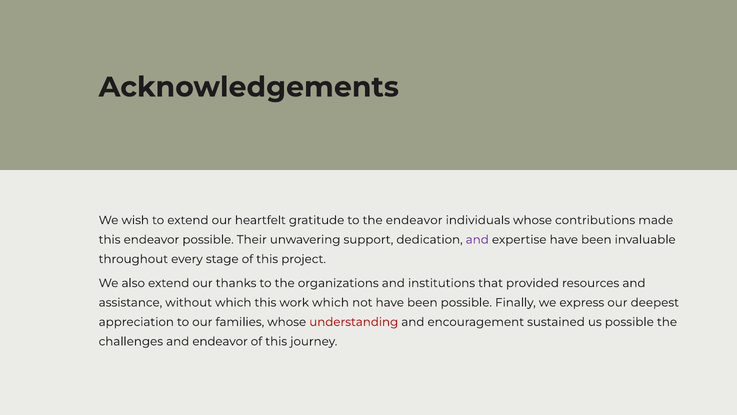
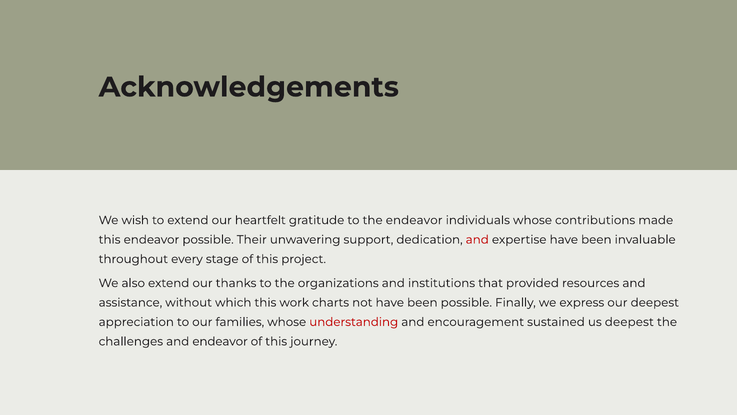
and at (477, 239) colour: purple -> red
work which: which -> charts
us possible: possible -> deepest
